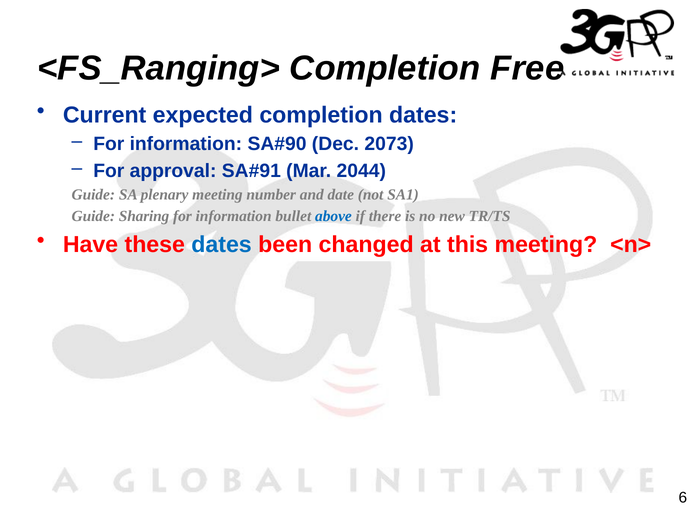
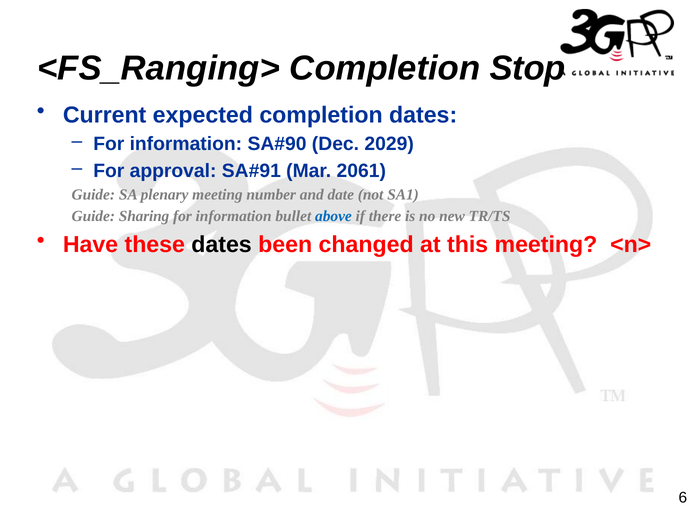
Free: Free -> Stop
2073: 2073 -> 2029
2044: 2044 -> 2061
dates at (222, 245) colour: blue -> black
